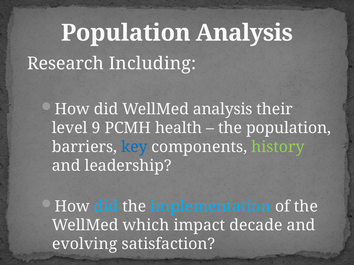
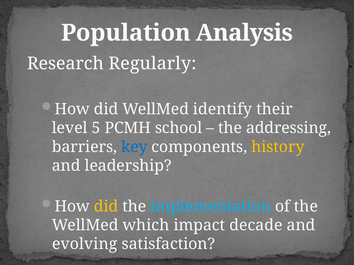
Including: Including -> Regularly
WellMed analysis: analysis -> identify
9: 9 -> 5
health: health -> school
the population: population -> addressing
history colour: light green -> yellow
did at (106, 207) colour: light blue -> yellow
